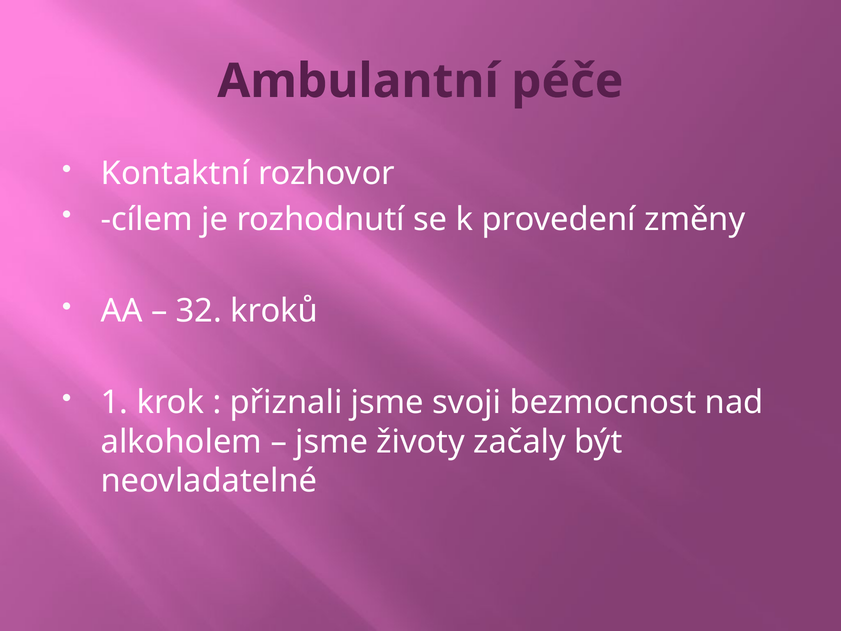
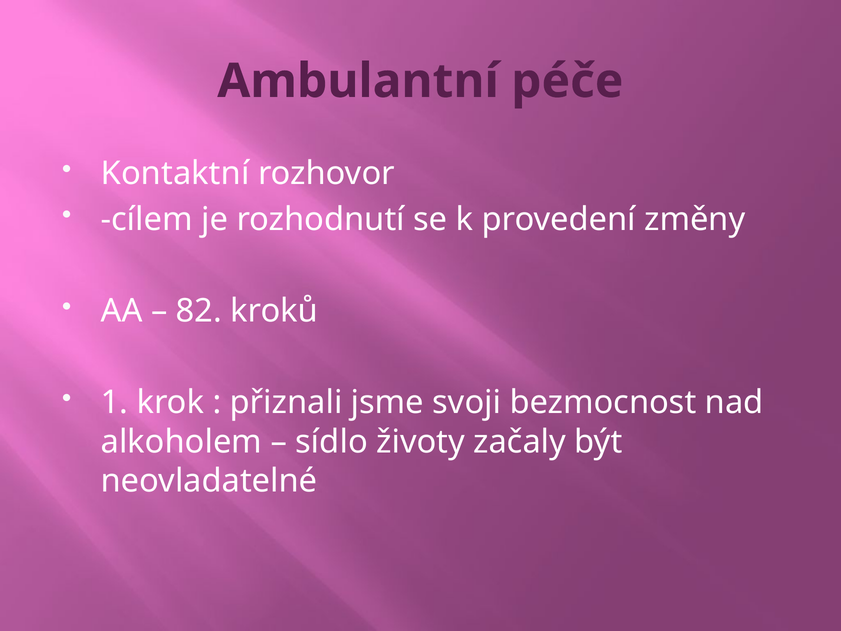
32: 32 -> 82
jsme at (332, 442): jsme -> sídlo
